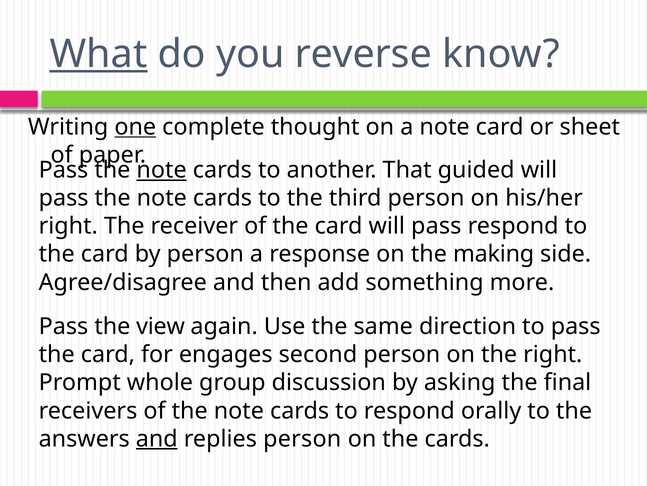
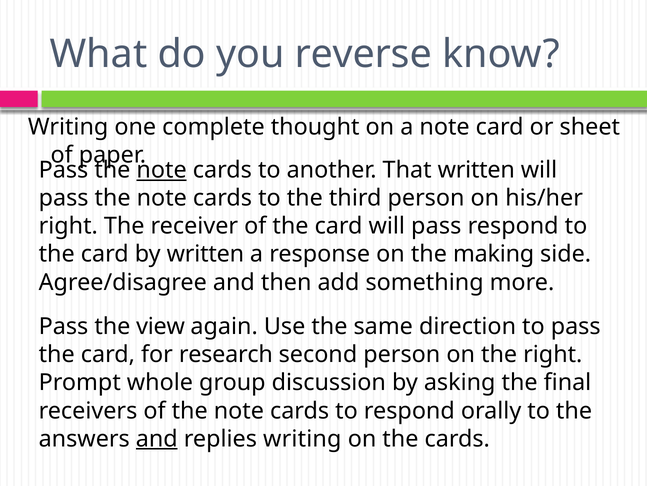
What underline: present -> none
one underline: present -> none
That guided: guided -> written
by person: person -> written
engages: engages -> research
replies person: person -> writing
